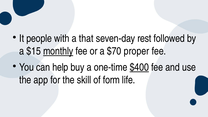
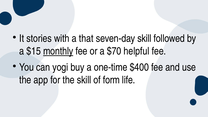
people: people -> stories
seven-day rest: rest -> skill
proper: proper -> helpful
help: help -> yogi
$400 underline: present -> none
